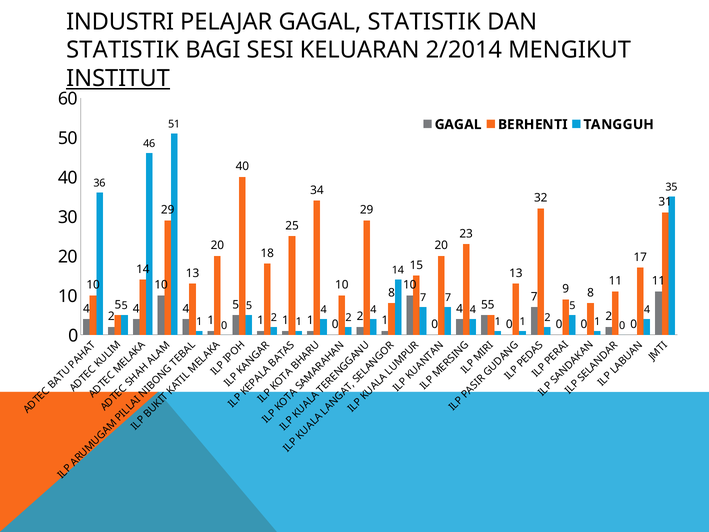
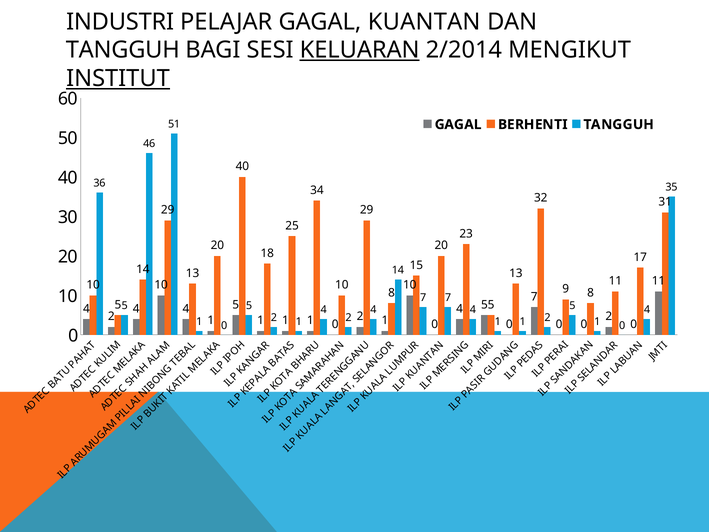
GAGAL STATISTIK: STATISTIK -> KUANTAN
STATISTIK at (123, 50): STATISTIK -> TANGGUH
KELUARAN underline: none -> present
